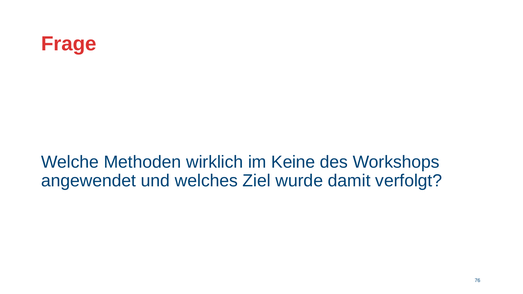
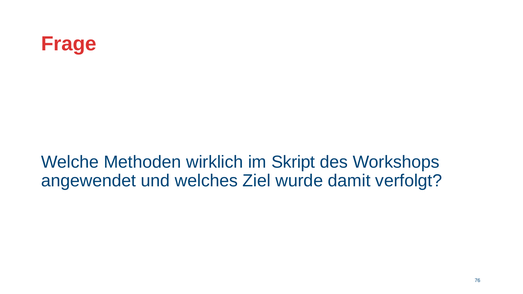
Keine: Keine -> Skript
